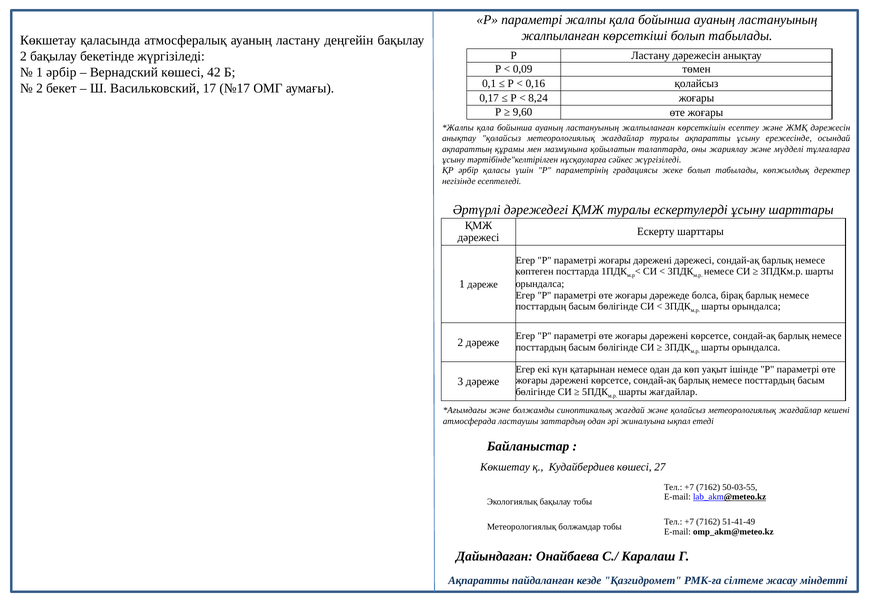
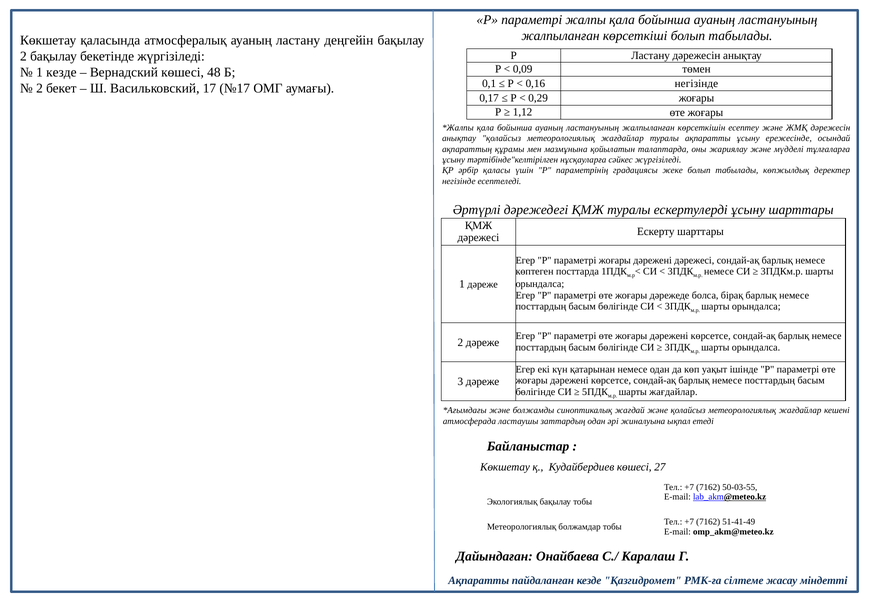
1 әрбір: әрбір -> кезде
42: 42 -> 48
0,16 қолайсыз: қолайсыз -> негізінде
8,24: 8,24 -> 0,29
9,60: 9,60 -> 1,12
